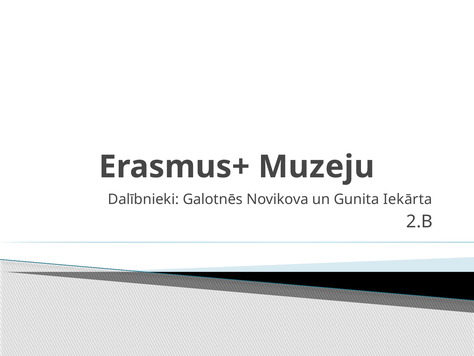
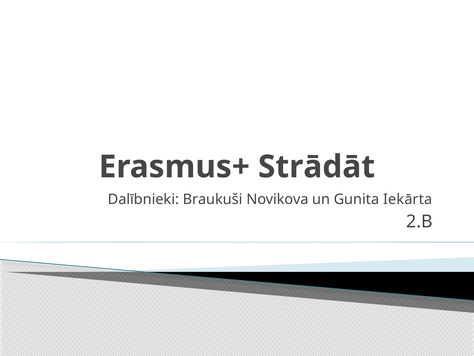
Muzeju: Muzeju -> Strādāt
Galotnēs: Galotnēs -> Braukuši
